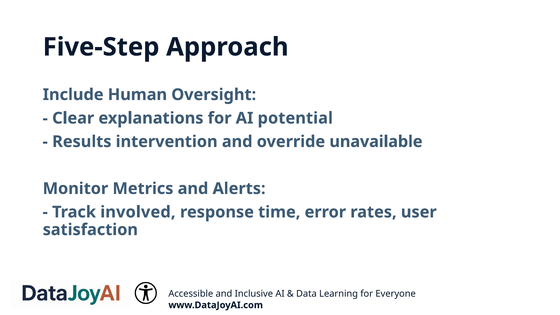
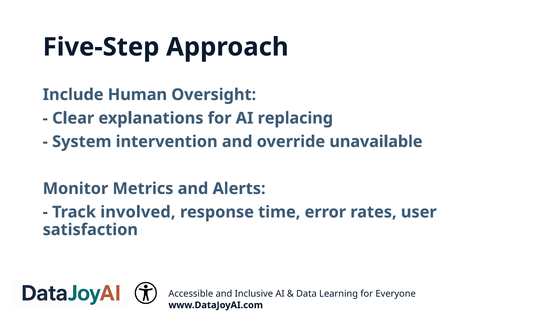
potential: potential -> replacing
Results: Results -> System
